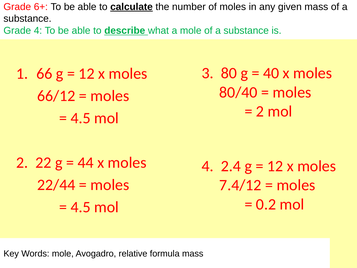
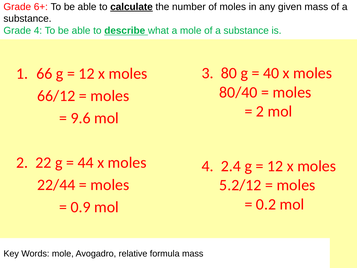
4.5 at (81, 118): 4.5 -> 9.6
7.4/12: 7.4/12 -> 5.2/12
4.5 at (81, 207): 4.5 -> 0.9
